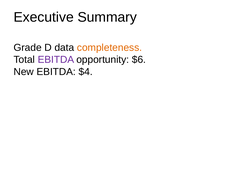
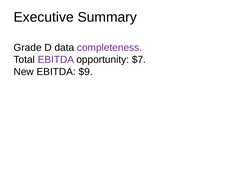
completeness colour: orange -> purple
$6: $6 -> $7
$4: $4 -> $9
